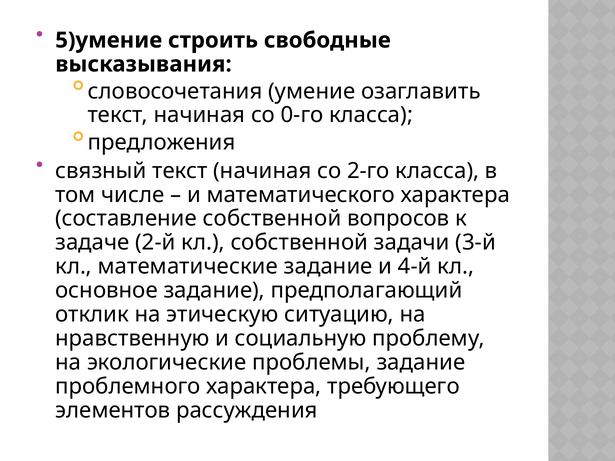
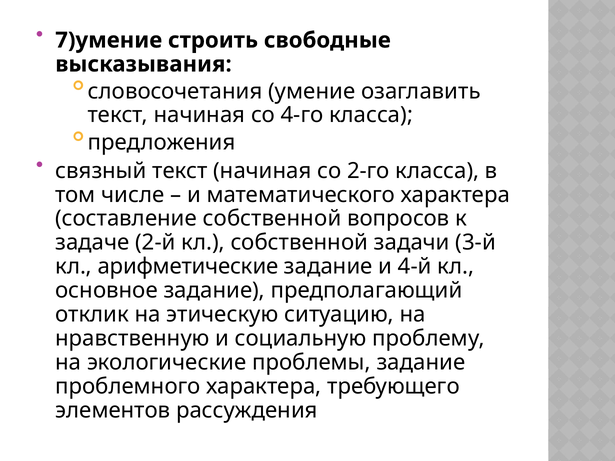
5)умение: 5)умение -> 7)умение
0-го: 0-го -> 4-го
математические: математические -> арифметические
